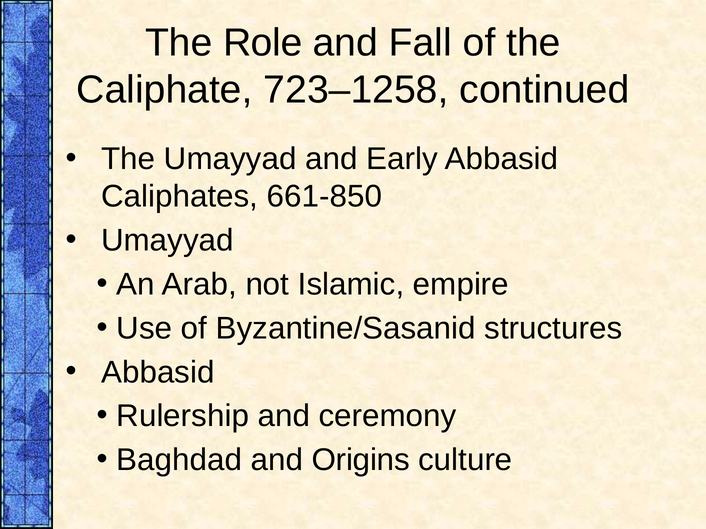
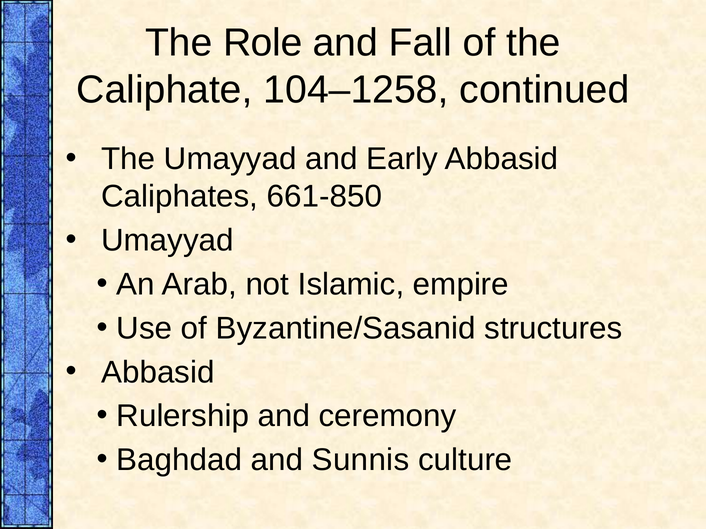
723–1258: 723–1258 -> 104–1258
Origins: Origins -> Sunnis
